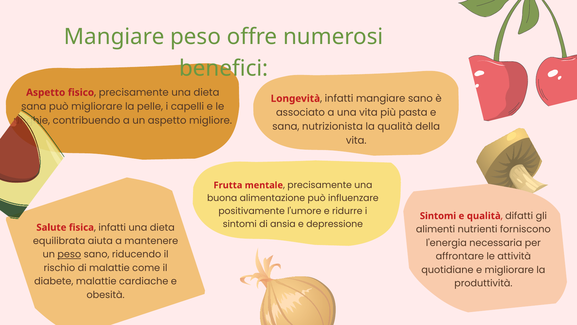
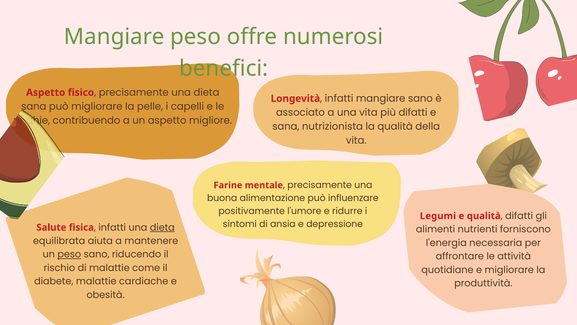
più pasta: pasta -> difatti
Frutta: Frutta -> Farine
Sintomi at (438, 216): Sintomi -> Legumi
dieta at (162, 227) underline: none -> present
